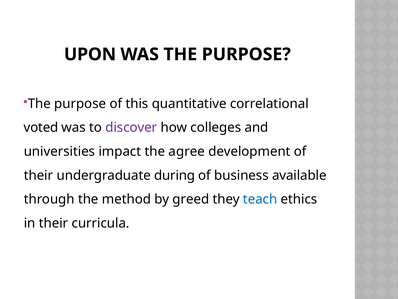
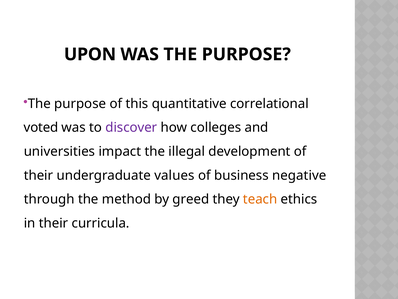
agree: agree -> illegal
during: during -> values
available: available -> negative
teach colour: blue -> orange
